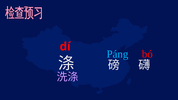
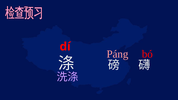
Páng colour: light blue -> pink
